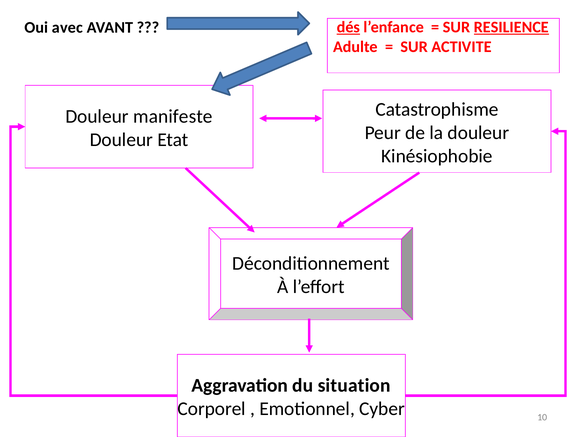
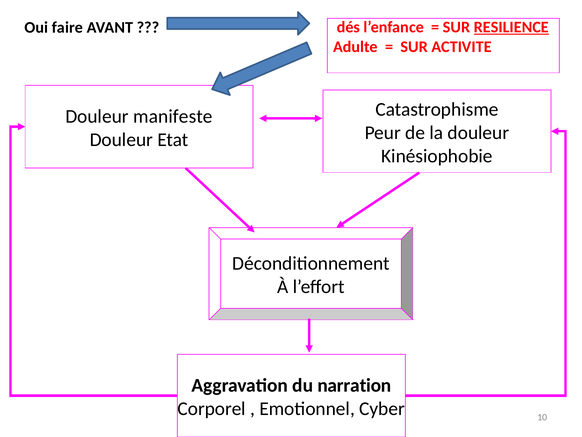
avec: avec -> faire
dés underline: present -> none
situation: situation -> narration
